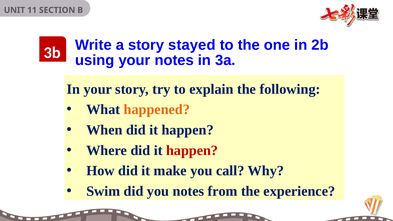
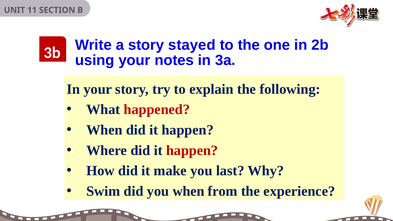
happened colour: orange -> red
call: call -> last
you notes: notes -> when
